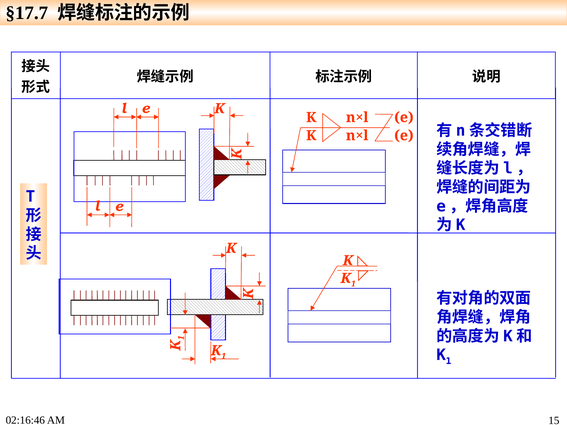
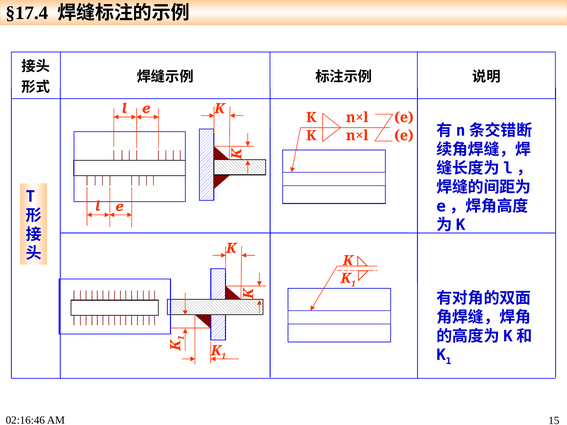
§17.7: §17.7 -> §17.4
